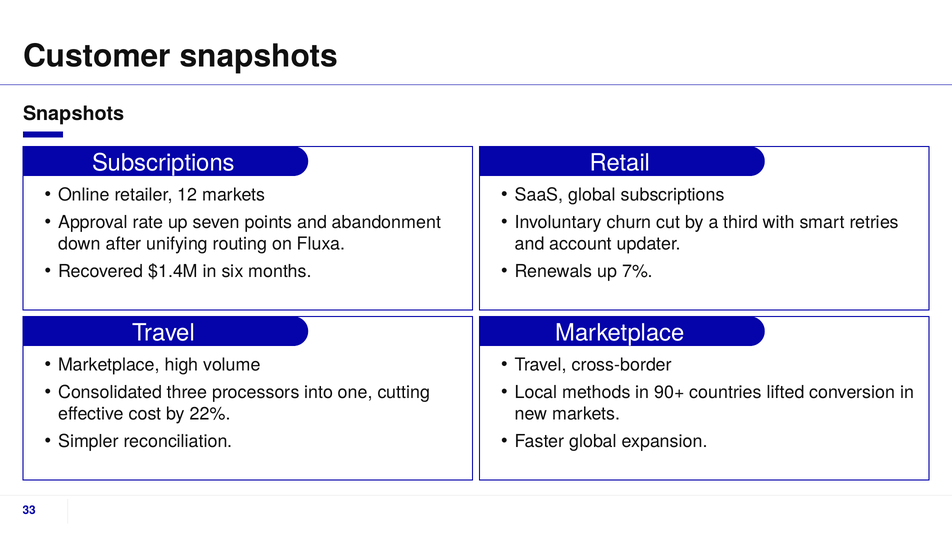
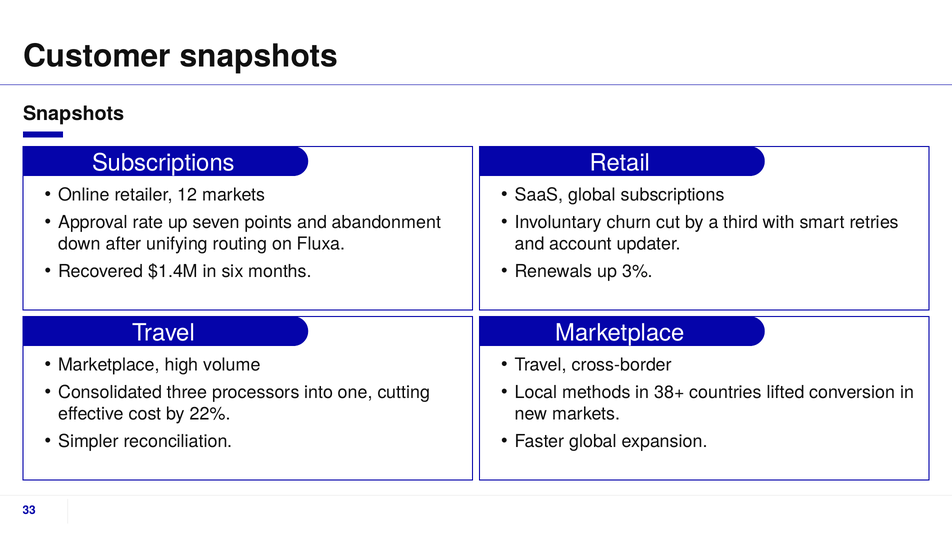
7%: 7% -> 3%
90+: 90+ -> 38+
